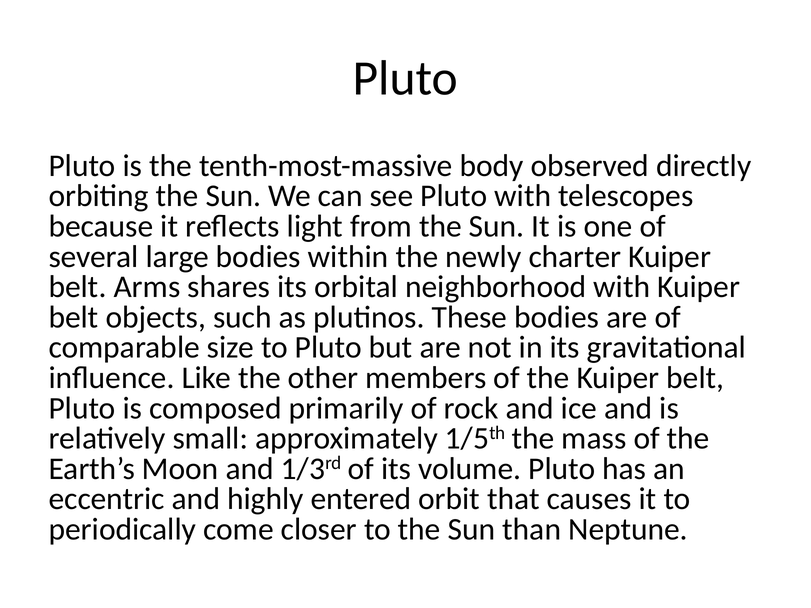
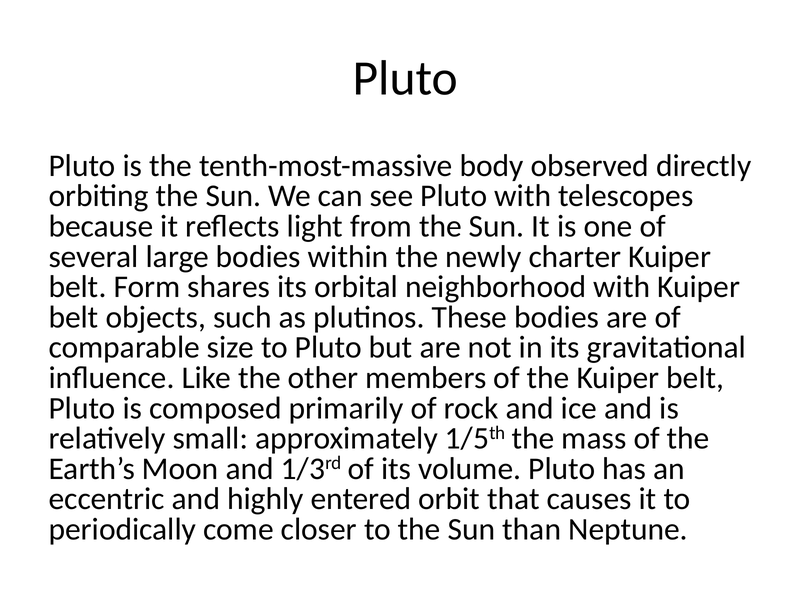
Arms: Arms -> Form
